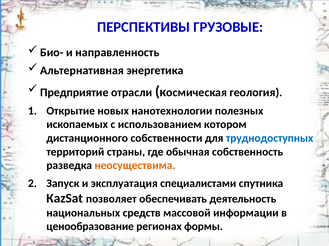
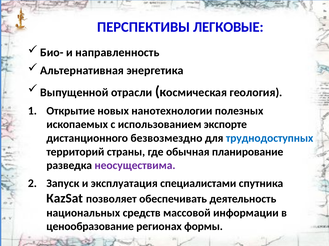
ГРУЗОВЫЕ: ГРУЗОВЫЕ -> ЛЕГКОВЫЕ
Предприятие: Предприятие -> Выпущенной
котором: котором -> экспорте
собственности: собственности -> безвозмездно
собственность: собственность -> планирование
неосуществима colour: orange -> purple
